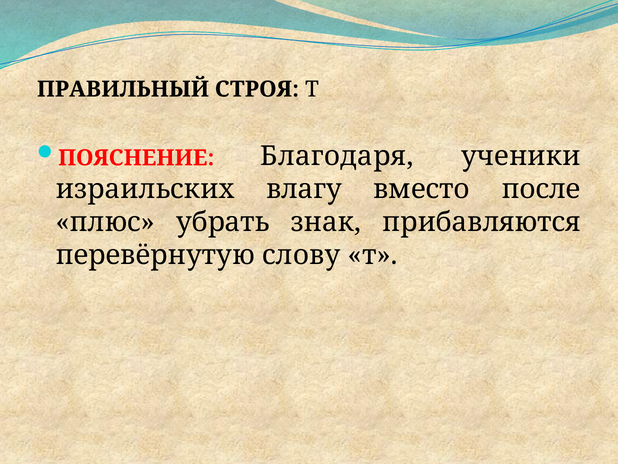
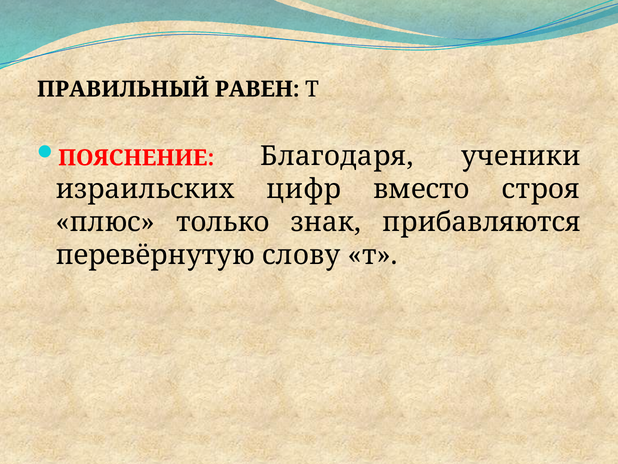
СТРОЯ: СТРОЯ -> РАВЕН
влагу: влагу -> цифр
после: после -> строя
убрать: убрать -> только
